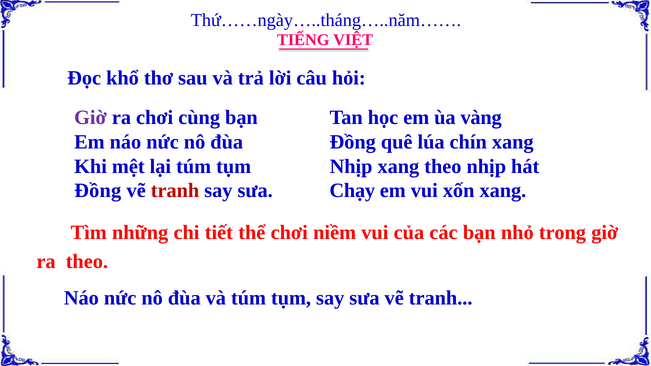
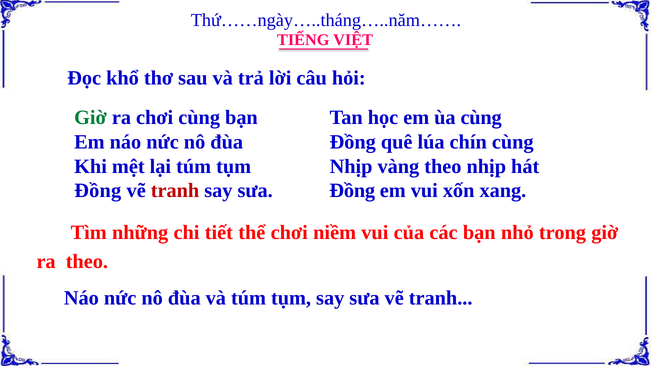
Giờ at (91, 117) colour: purple -> green
ùa vàng: vàng -> cùng
chín xang: xang -> cùng
Nhịp xang: xang -> vàng
Chạy at (352, 191): Chạy -> Đồng
